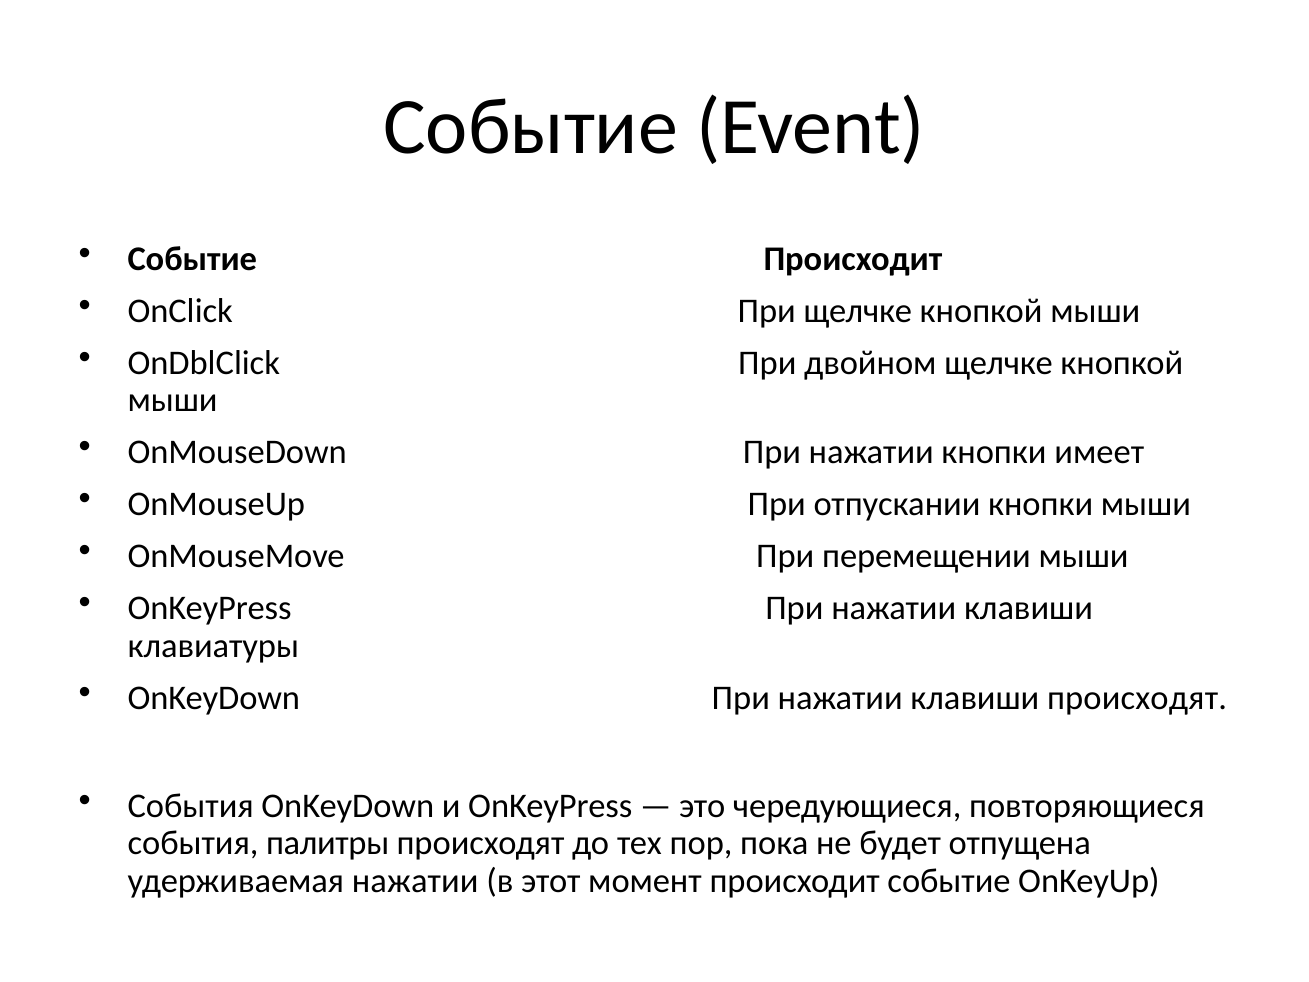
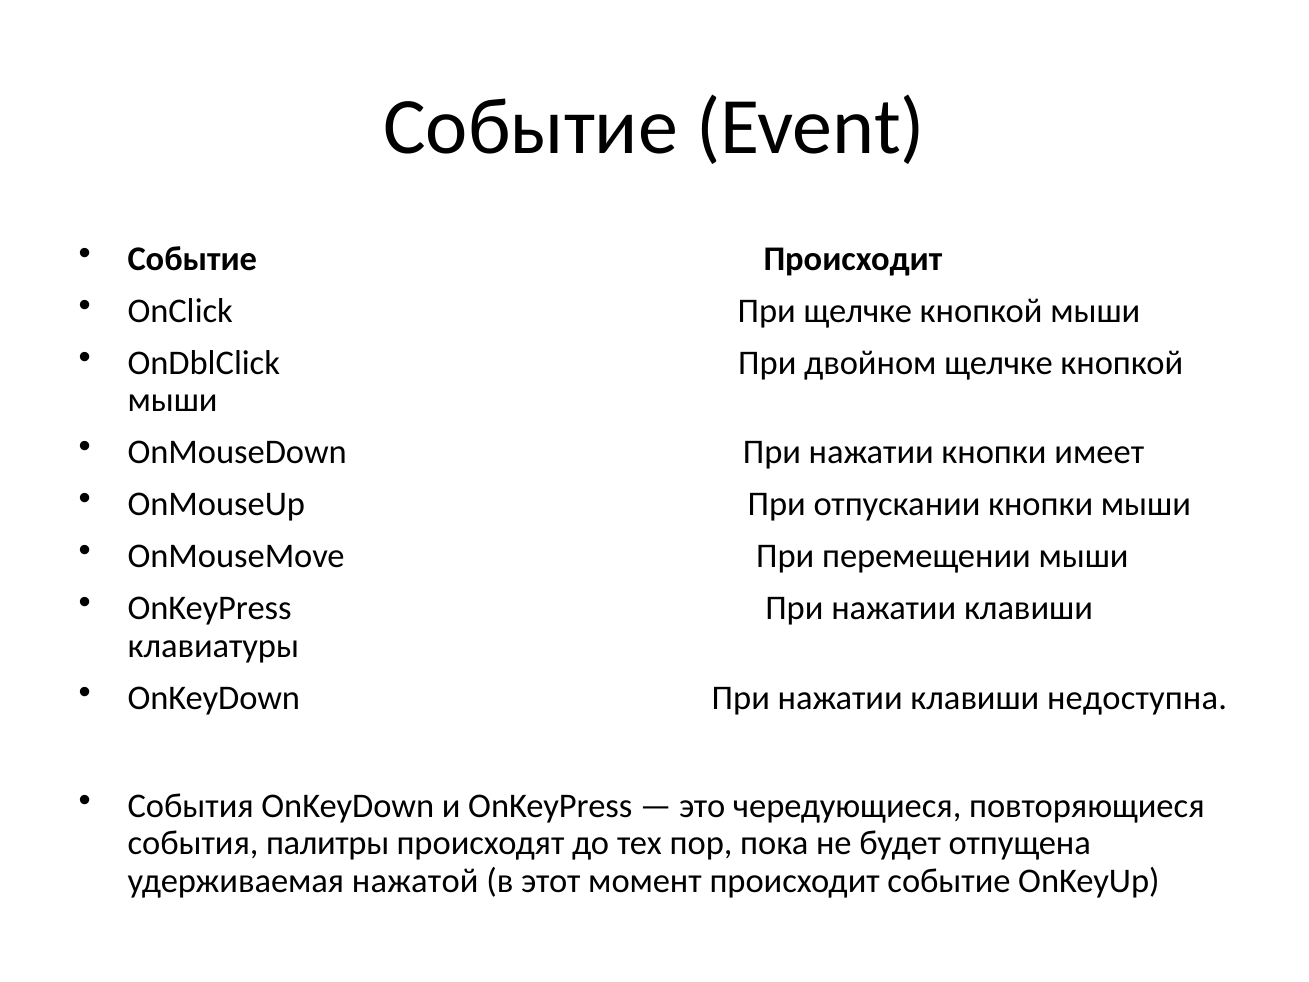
клавиши происходят: происходят -> недоступна
удерживаемая нажатии: нажатии -> нажатой
